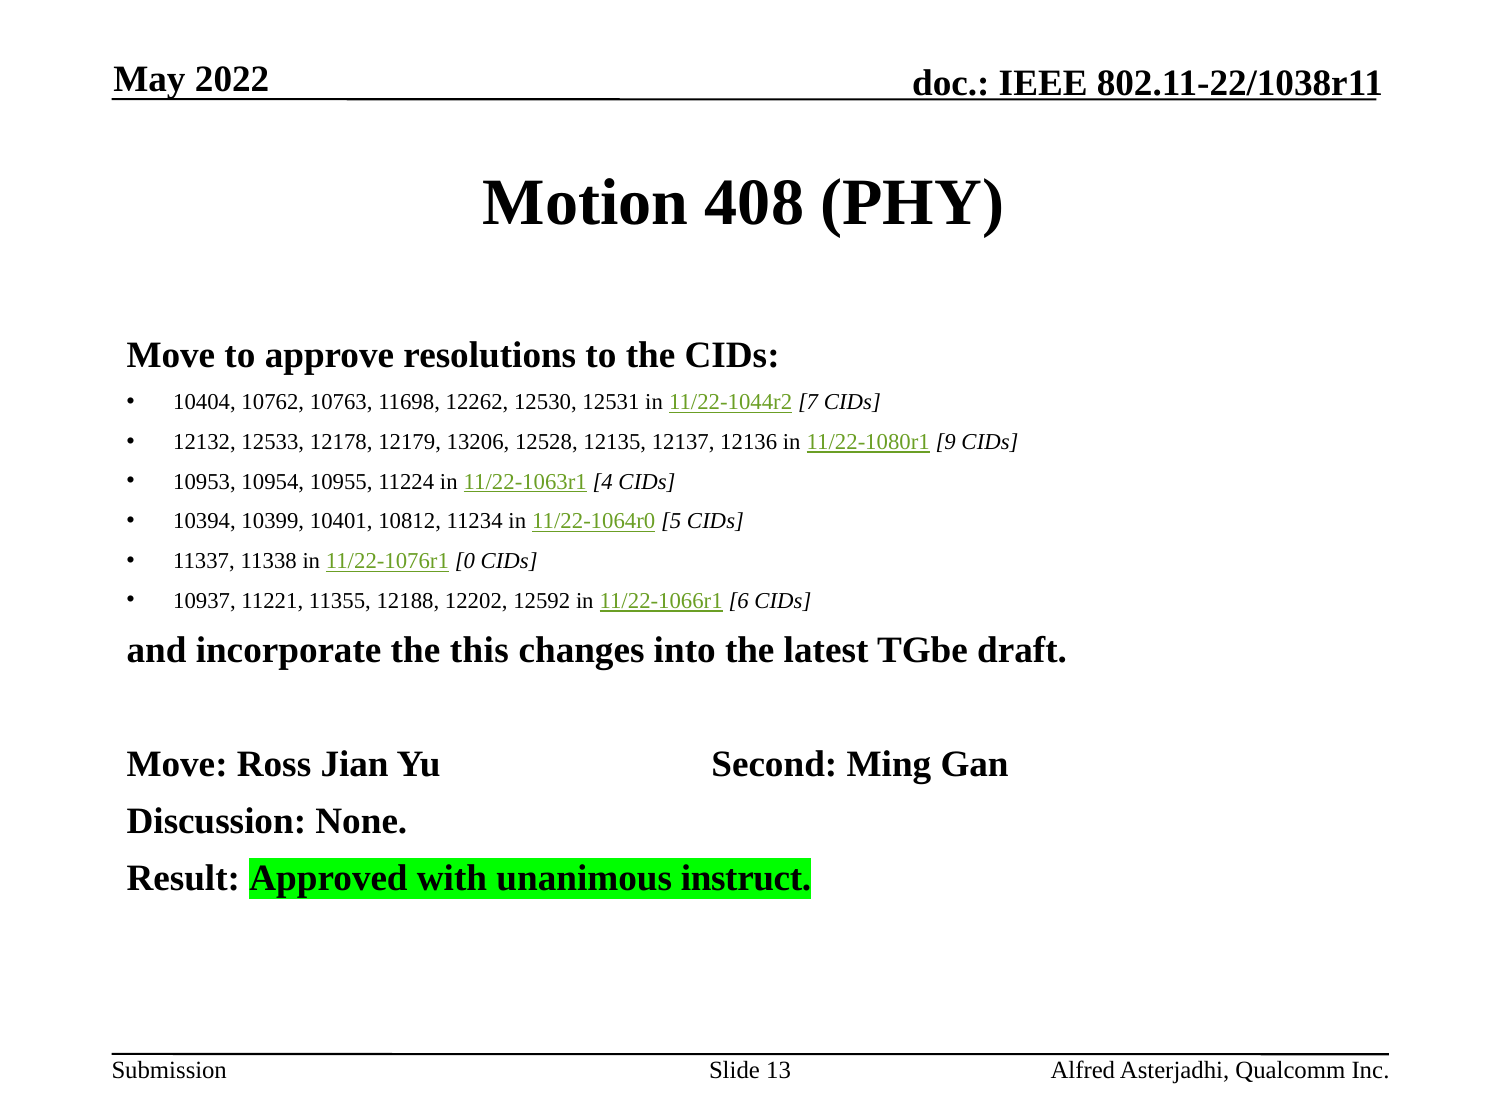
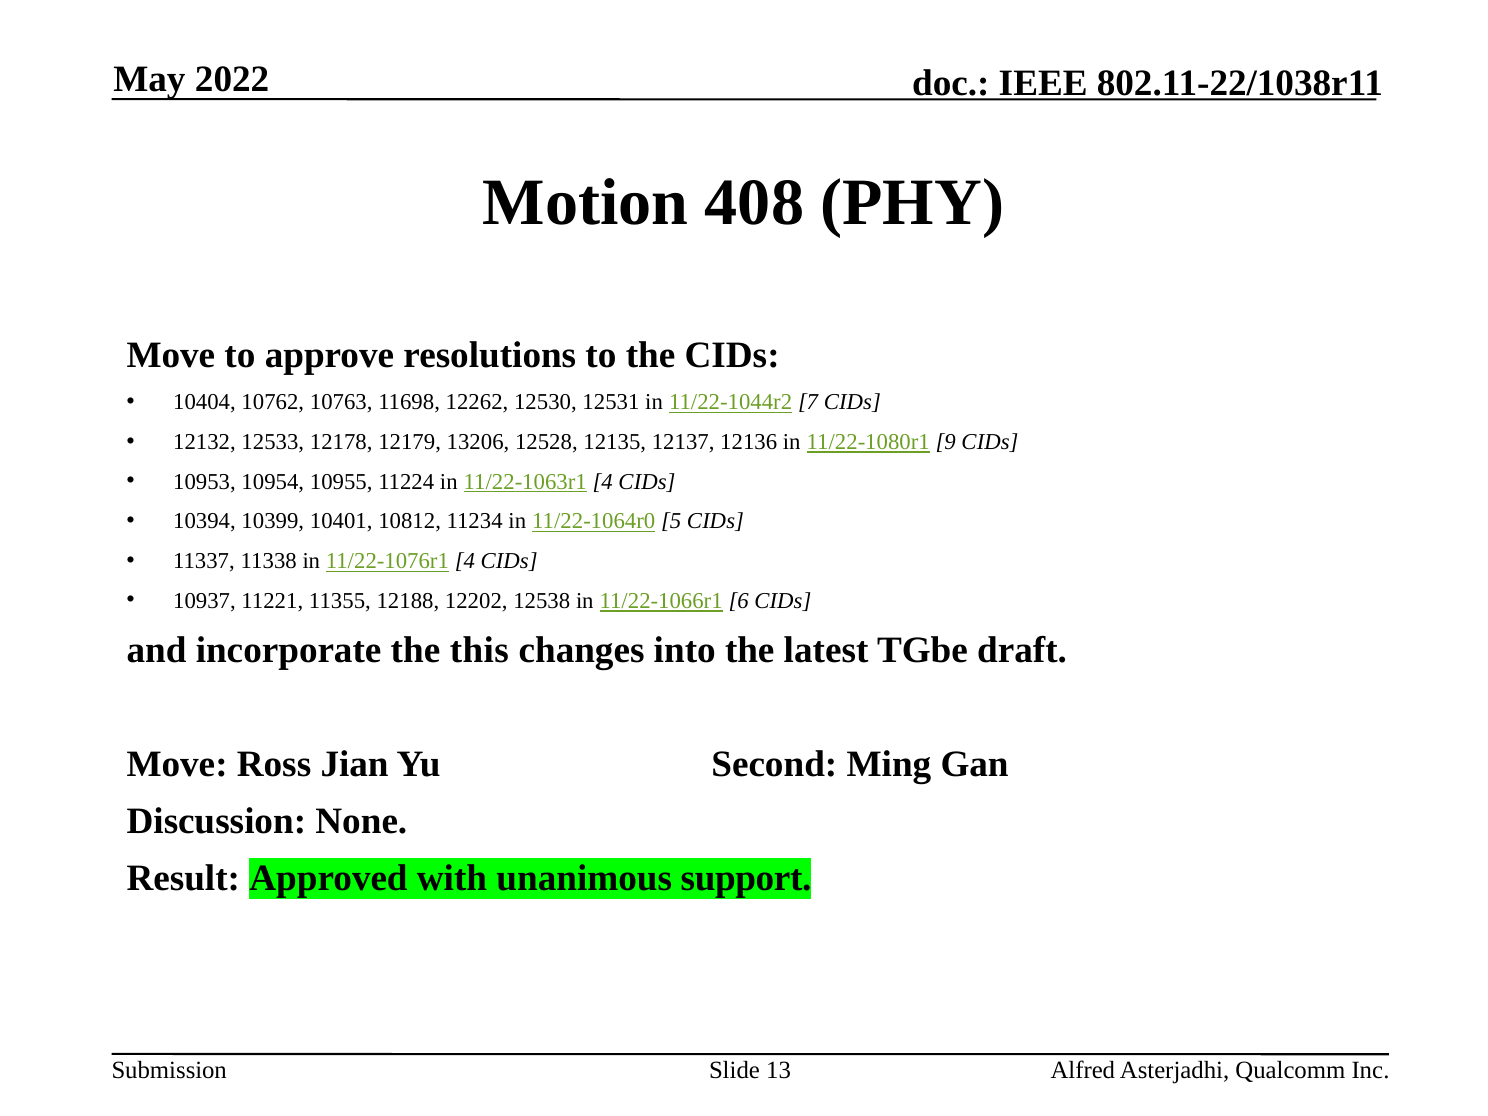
11/22-1076r1 0: 0 -> 4
12592: 12592 -> 12538
instruct: instruct -> support
